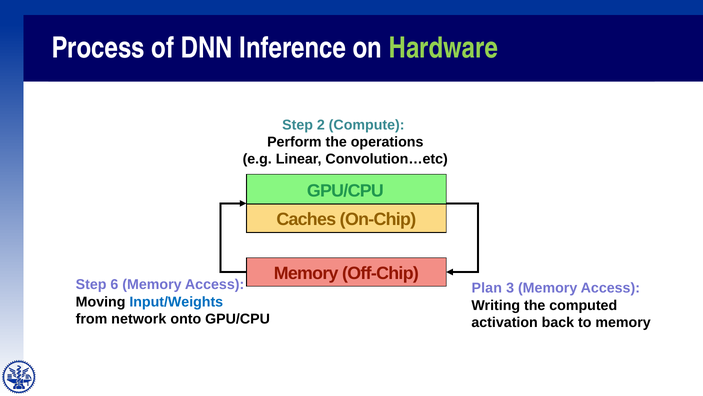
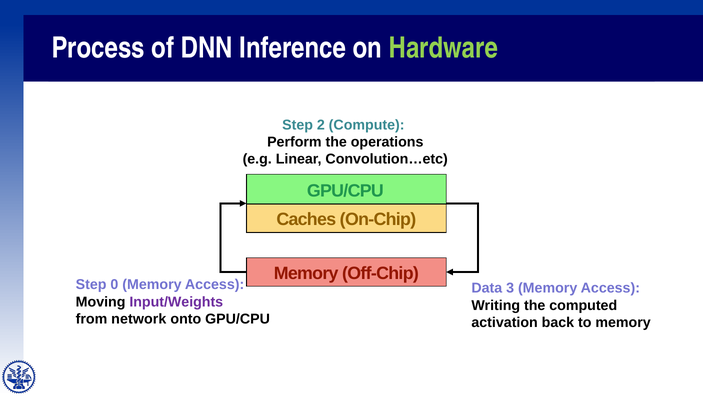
6: 6 -> 0
Plan: Plan -> Data
Input/Weights colour: blue -> purple
